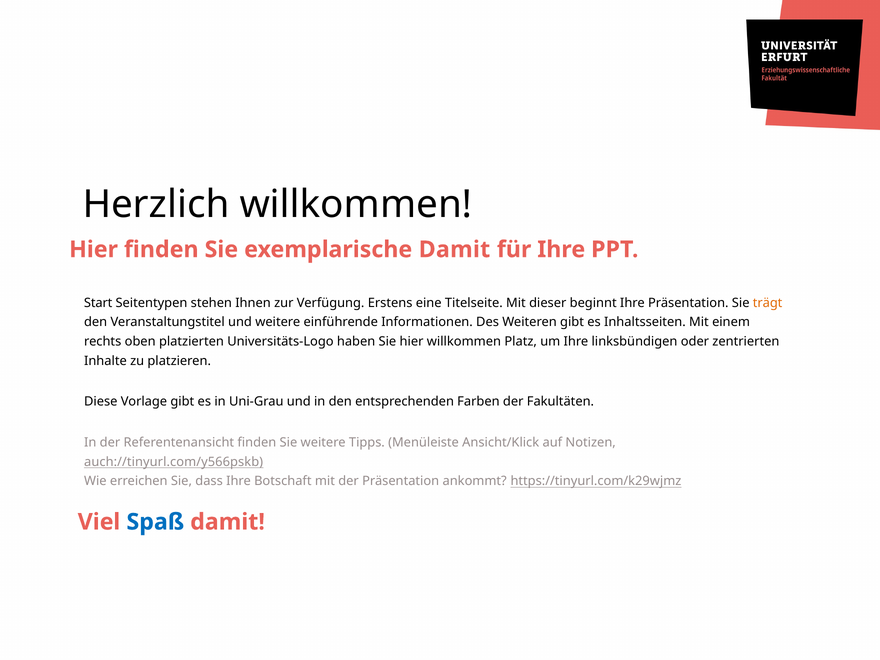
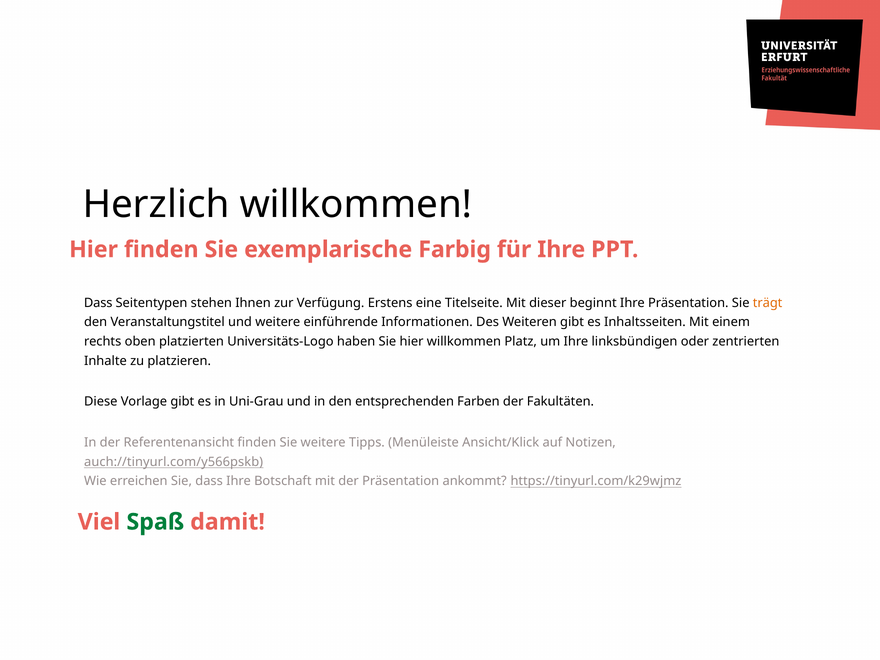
exemplarische Damit: Damit -> Farbig
Start at (98, 303): Start -> Dass
Spaß colour: blue -> green
